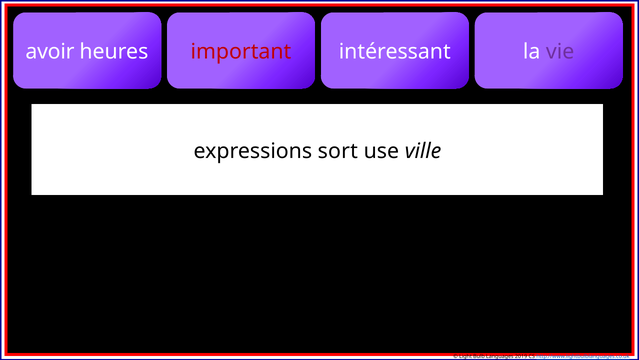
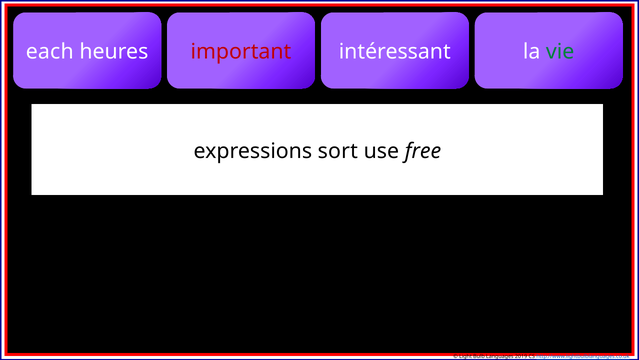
avoir: avoir -> each
vie colour: purple -> green
ville: ville -> free
